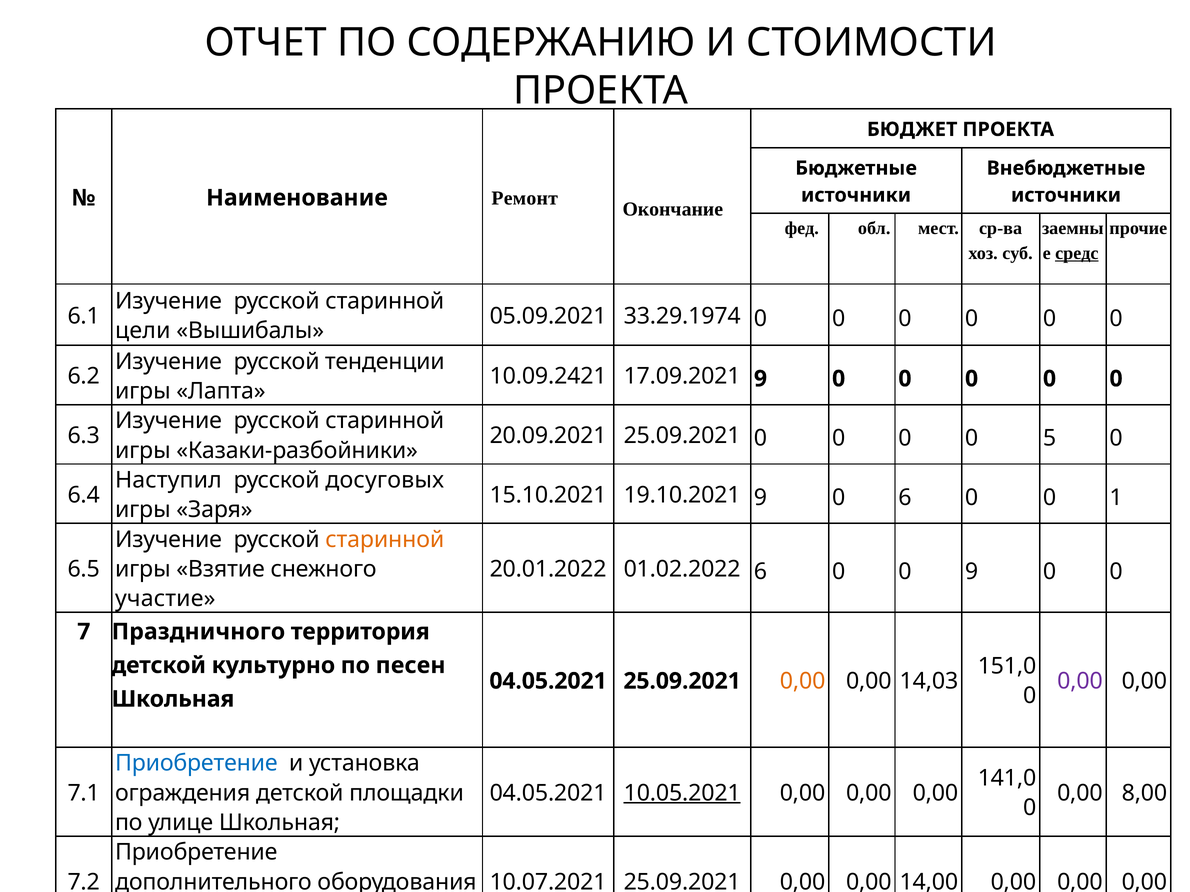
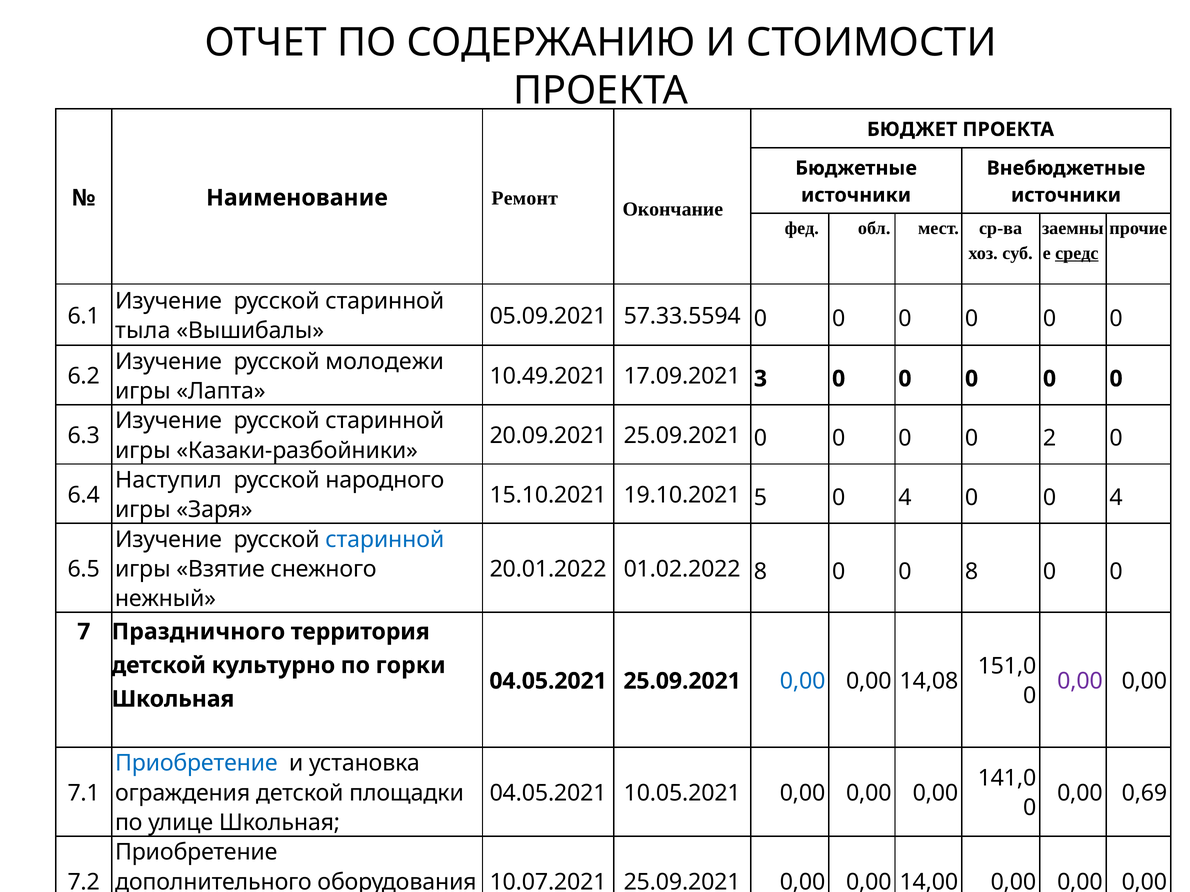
33.29.1974: 33.29.1974 -> 57.33.5594
цели: цели -> тыла
тенденции: тенденции -> молодежи
10.09.2421: 10.09.2421 -> 10.49.2021
17.09.2021 9: 9 -> 3
5: 5 -> 2
досуговых: досуговых -> народного
19.10.2021 9: 9 -> 5
6 at (905, 498): 6 -> 4
0 0 1: 1 -> 4
старинной at (385, 540) colour: orange -> blue
01.02.2022 6: 6 -> 8
0 9: 9 -> 8
участие: участие -> нежный
по песен: песен -> горки
0,00 at (803, 681) colour: orange -> blue
14,03: 14,03 -> 14,08
10.05.2021 underline: present -> none
8,00: 8,00 -> 0,69
